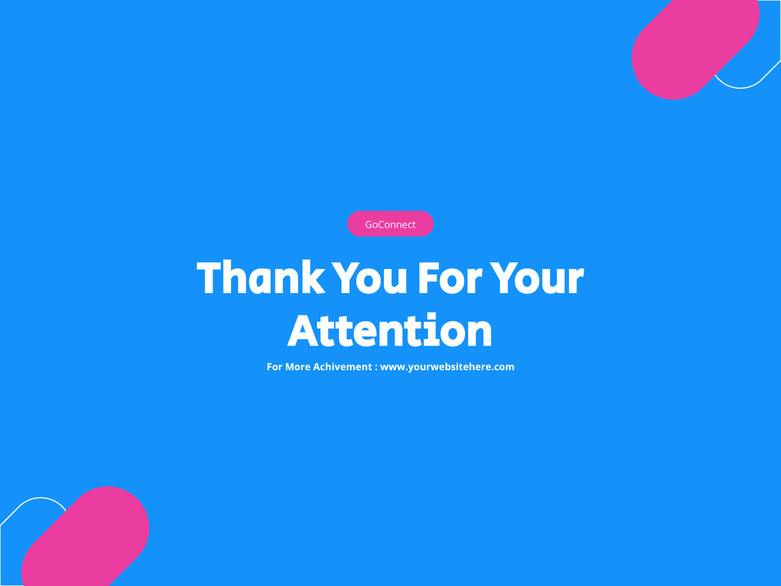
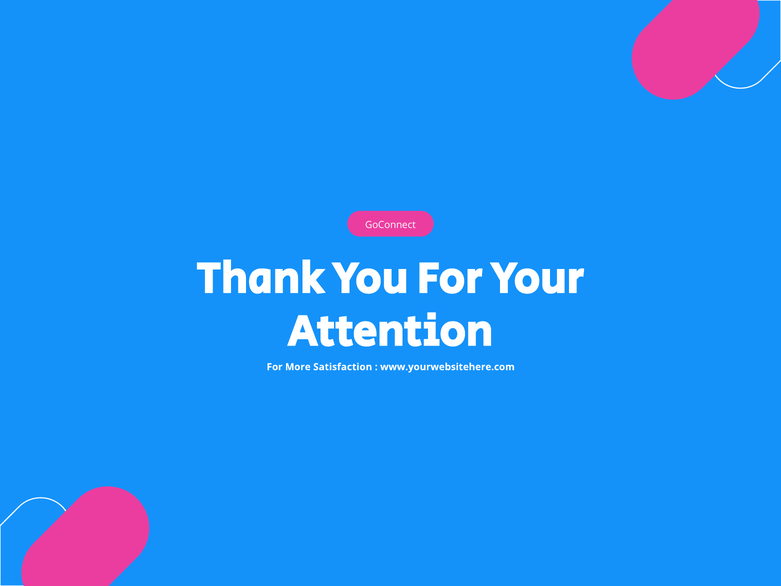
Achivement: Achivement -> Satisfaction
